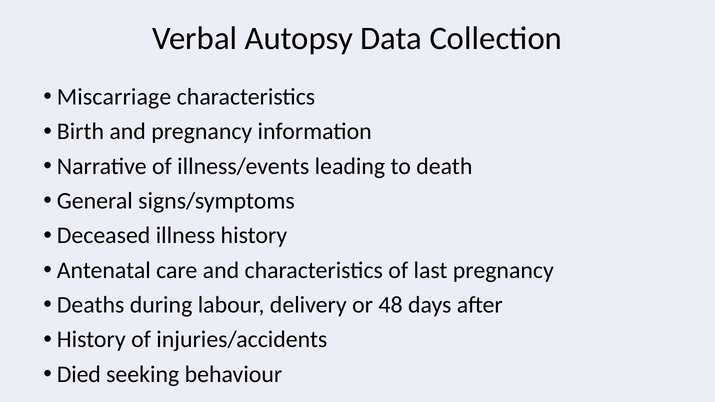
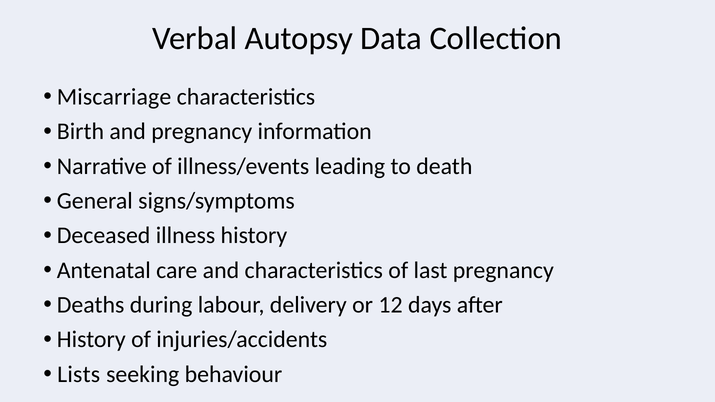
48: 48 -> 12
Died: Died -> Lists
